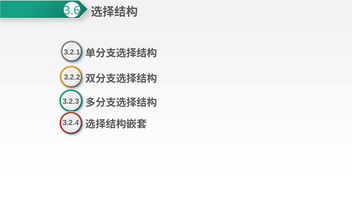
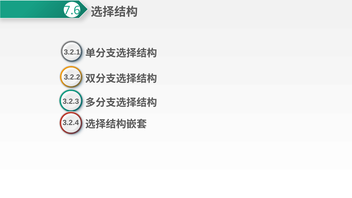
3.6: 3.6 -> 7.6
